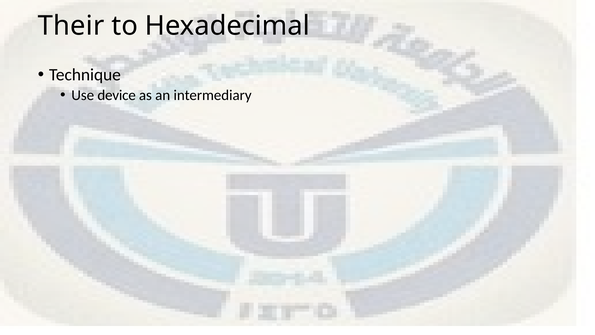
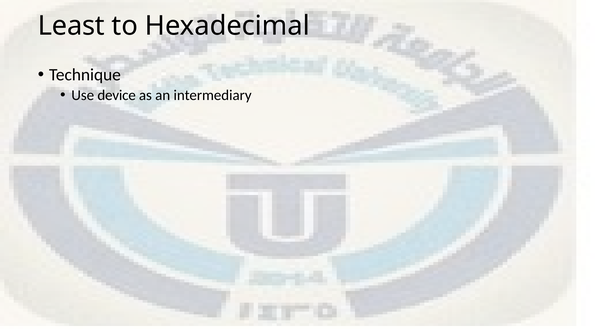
Their: Their -> Least
